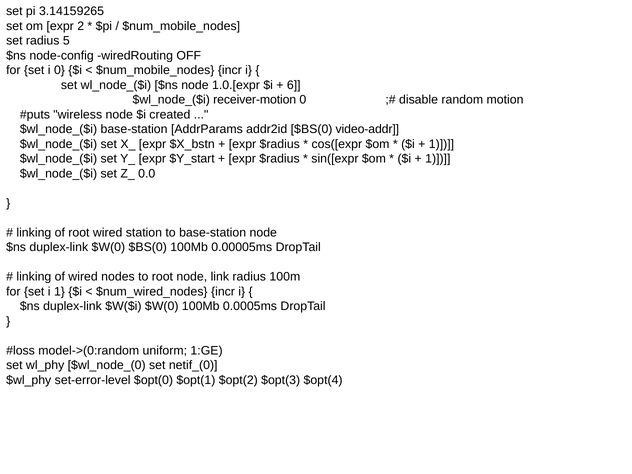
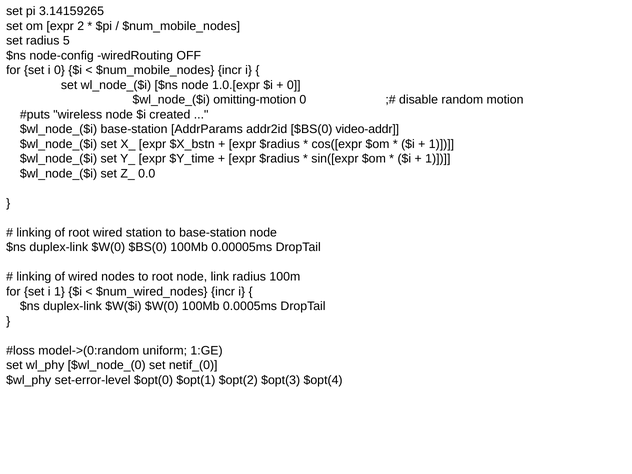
6 at (294, 85): 6 -> 0
receiver-motion: receiver-motion -> omitting-motion
$Y_start: $Y_start -> $Y_time
